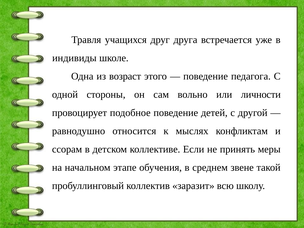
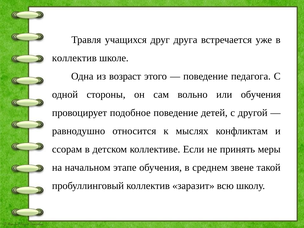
индивиды at (74, 58): индивиды -> коллектив
или личности: личности -> обучения
